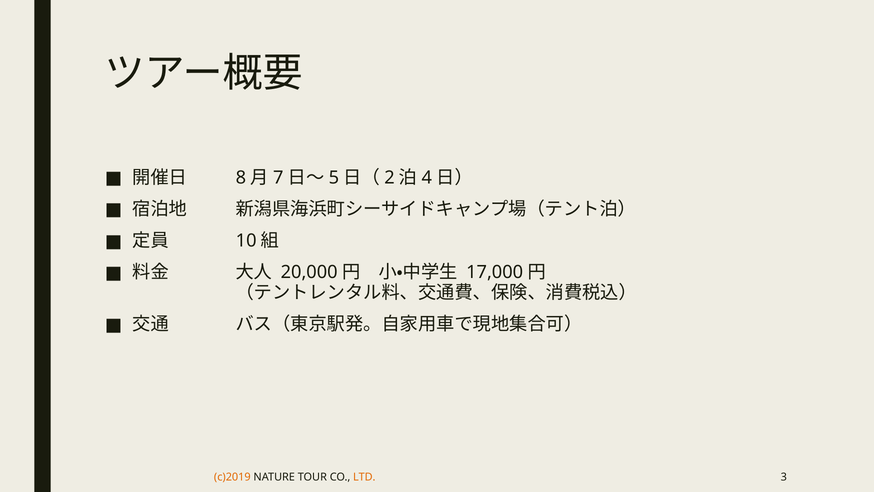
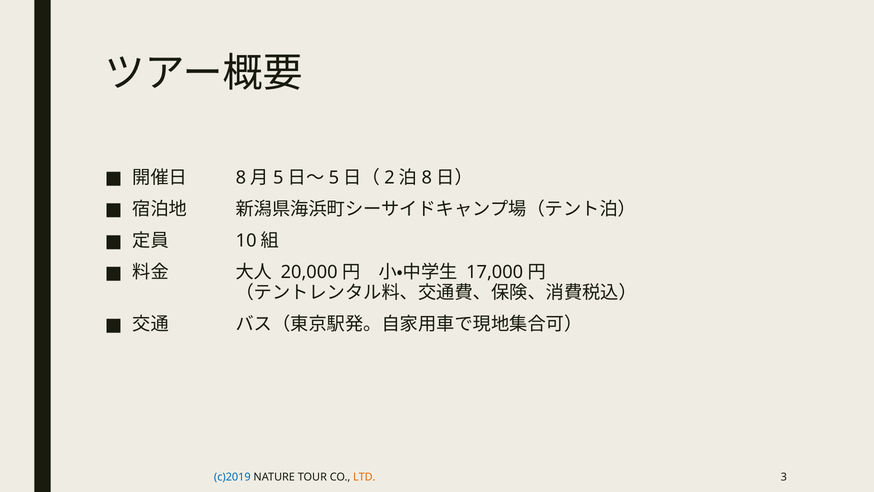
7 at (278, 178): 7 -> 5
4 at (427, 178): 4 -> 8
c)2019 colour: orange -> blue
